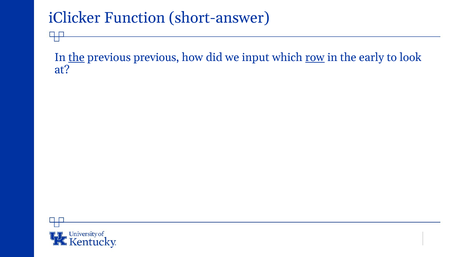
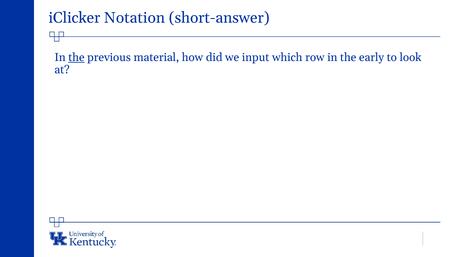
Function: Function -> Notation
previous previous: previous -> material
row underline: present -> none
